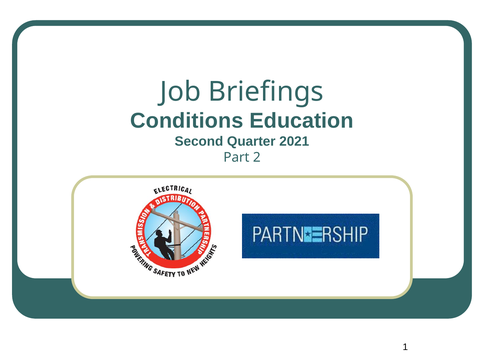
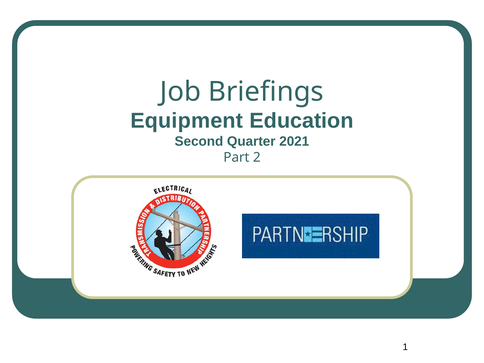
Conditions: Conditions -> Equipment
